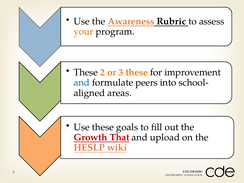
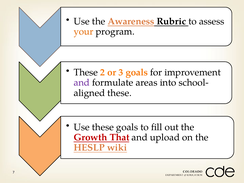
3 these: these -> goals
and at (82, 83) colour: blue -> purple
peers: peers -> areas
areas at (120, 93): areas -> these
